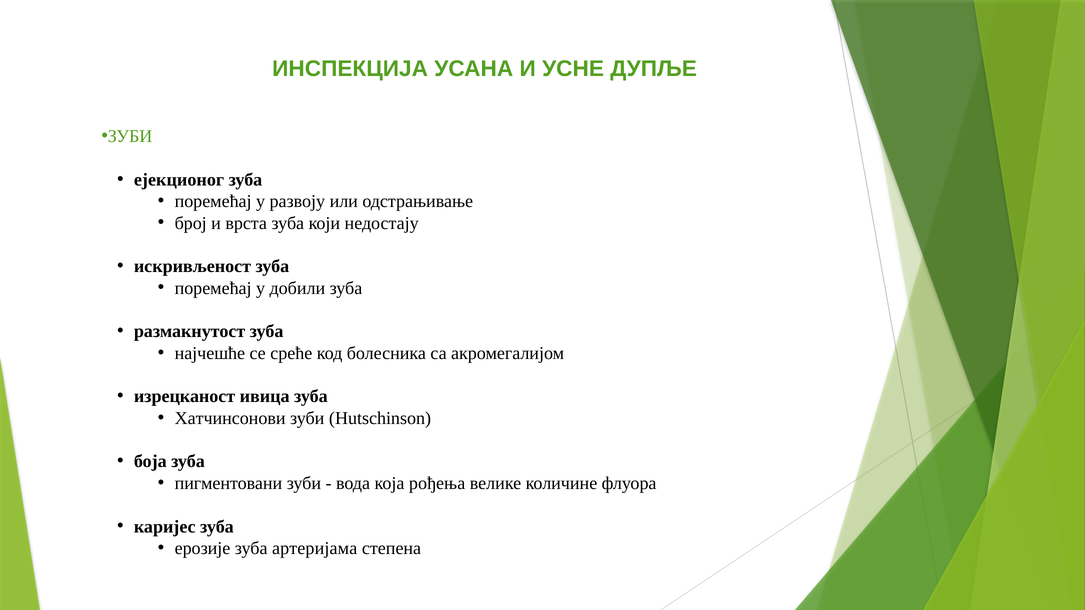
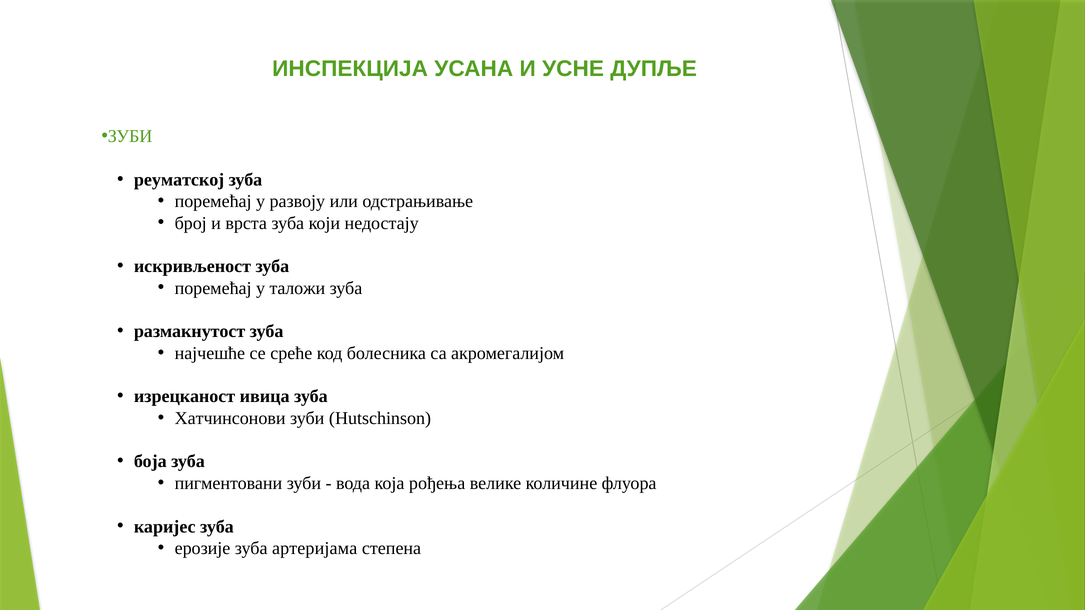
ејекционог: ејекционог -> реуматској
добили: добили -> таложи
